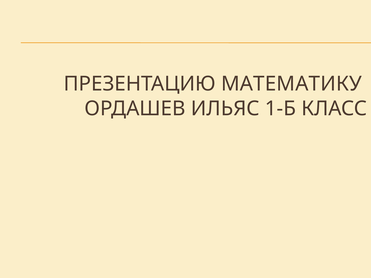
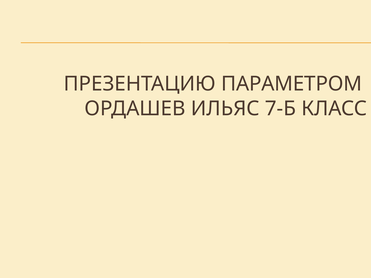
МАТЕМАТИКУ: МАТЕМАТИКУ -> ПАРАМЕТРОМ
1-Б: 1-Б -> 7-Б
